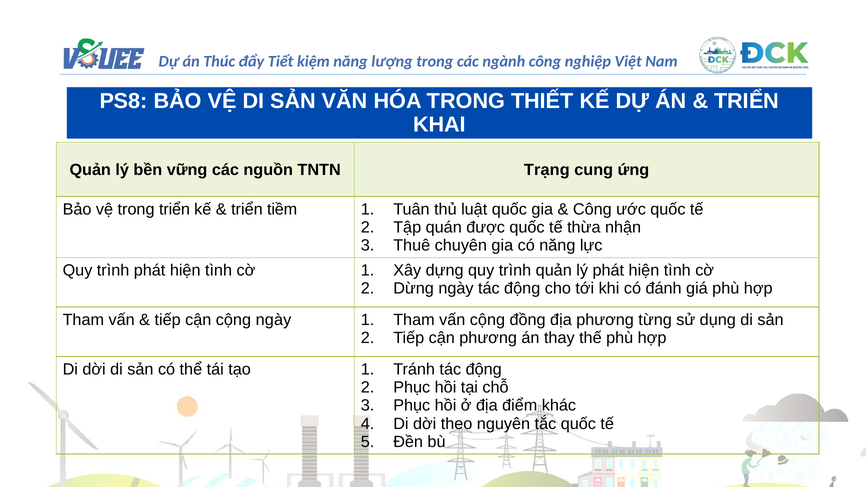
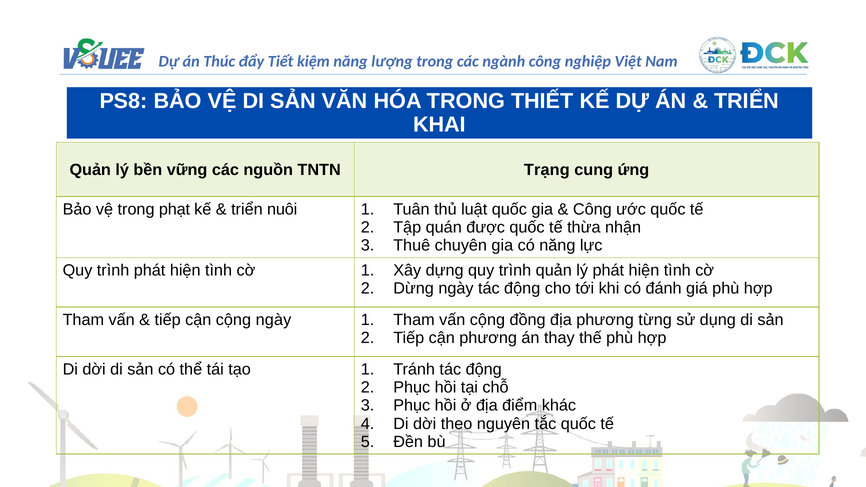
trong triển: triển -> phạt
tiềm: tiềm -> nuôi
